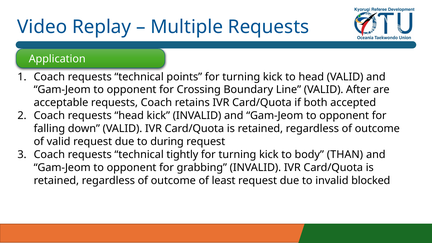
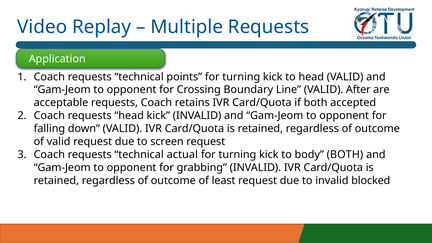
during: during -> screen
tightly: tightly -> actual
body THAN: THAN -> BOTH
